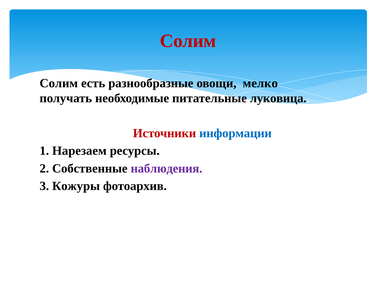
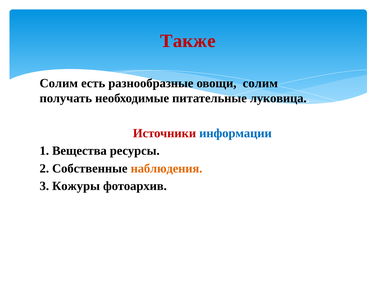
Солим at (188, 41): Солим -> Также
овощи мелко: мелко -> солим
Нарезаем: Нарезаем -> Вещества
наблюдения colour: purple -> orange
